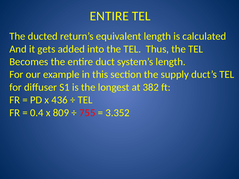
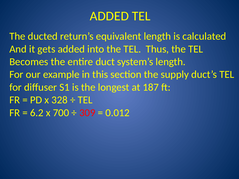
ENTIRE at (109, 16): ENTIRE -> ADDED
382: 382 -> 187
436: 436 -> 328
0.4: 0.4 -> 6.2
809: 809 -> 700
755: 755 -> 309
3.352: 3.352 -> 0.012
